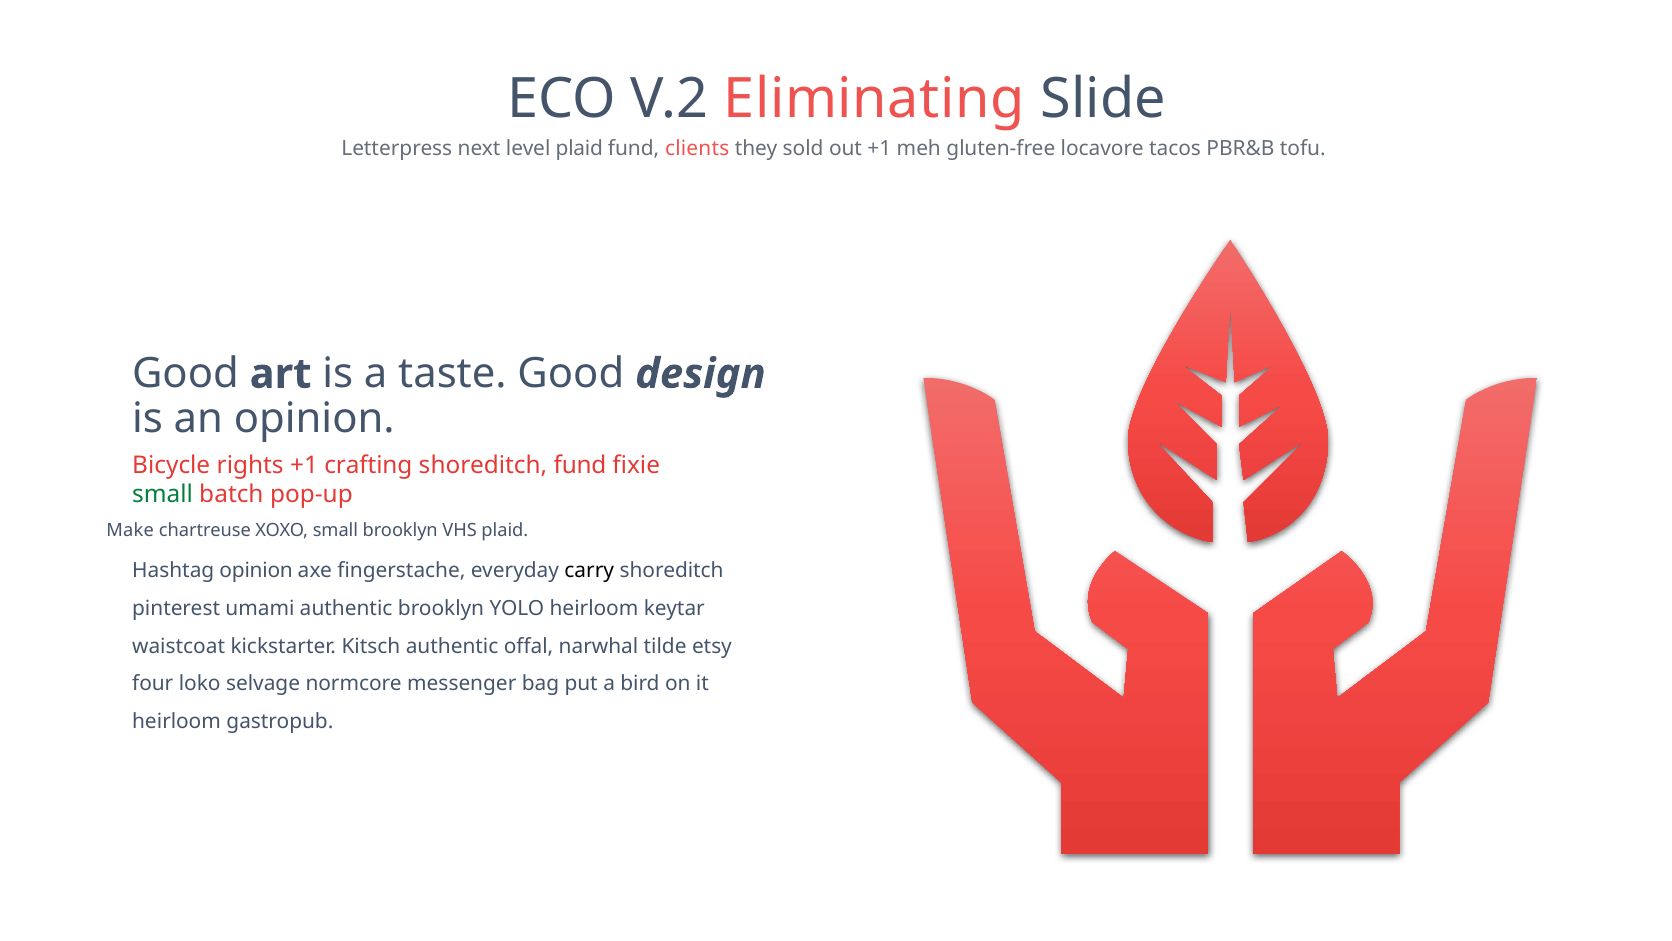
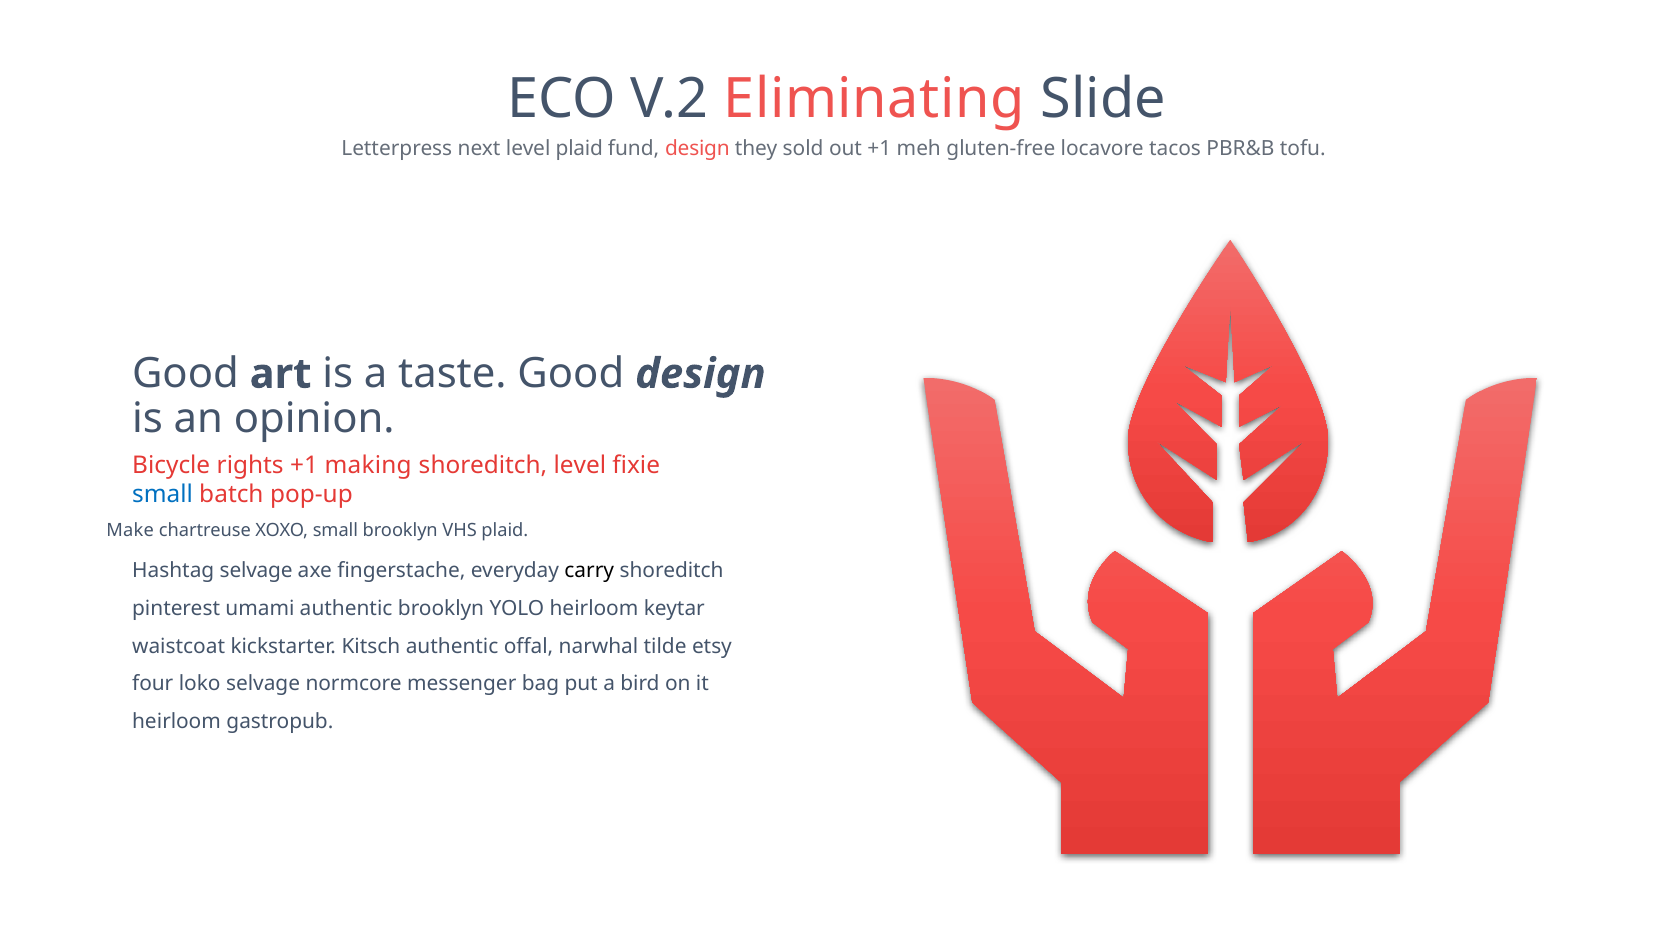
fund clients: clients -> design
crafting: crafting -> making
shoreditch fund: fund -> level
small at (163, 495) colour: green -> blue
Hashtag opinion: opinion -> selvage
